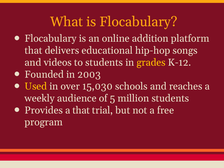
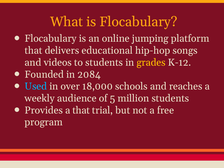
addition: addition -> jumping
2003: 2003 -> 2084
Used colour: yellow -> light blue
15,030: 15,030 -> 18,000
